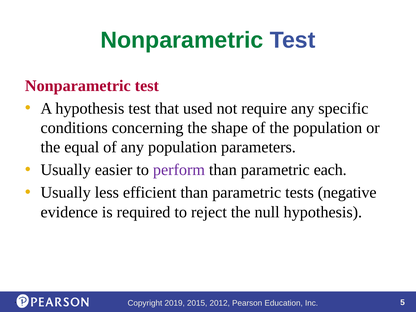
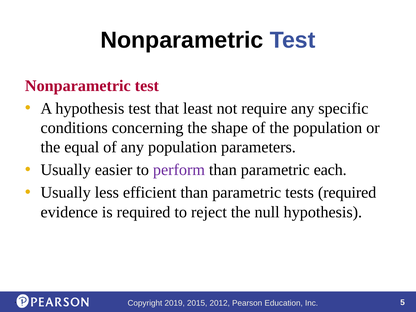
Nonparametric at (182, 40) colour: green -> black
used: used -> least
tests negative: negative -> required
